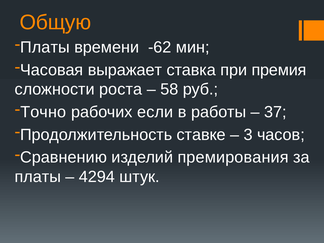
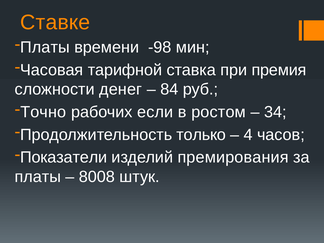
Общую: Общую -> Ставке
-62: -62 -> -98
выражает: выражает -> тарифной
роста: роста -> денег
58: 58 -> 84
работы: работы -> ростом
37: 37 -> 34
ставке: ставке -> только
3: 3 -> 4
Сравнению: Сравнению -> Показатели
4294: 4294 -> 8008
